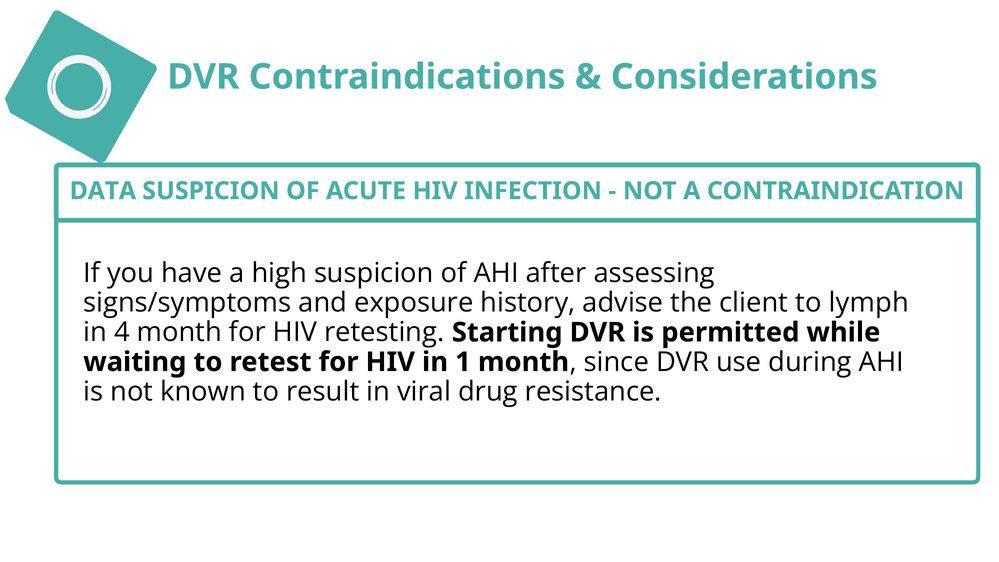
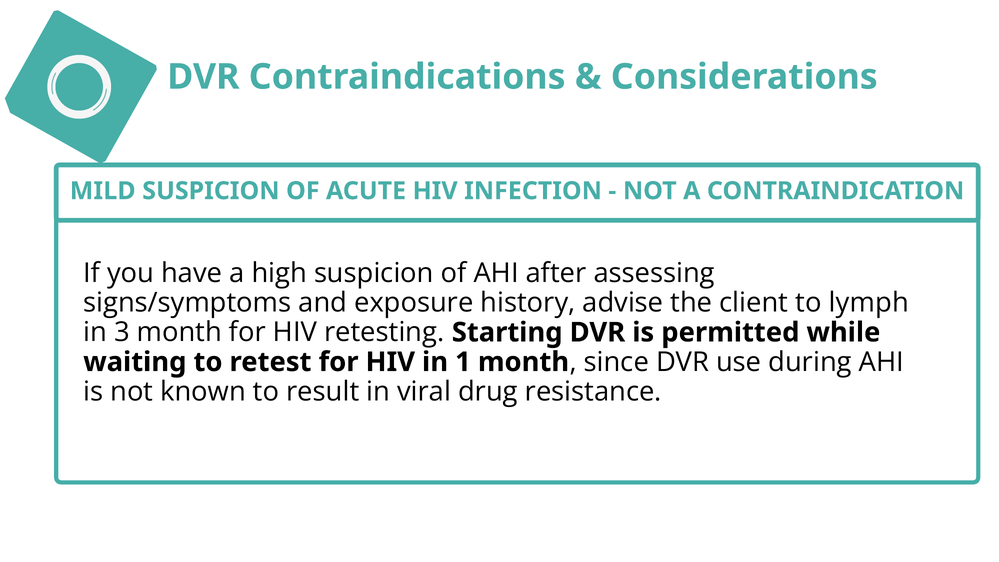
DATA: DATA -> MILD
4: 4 -> 3
